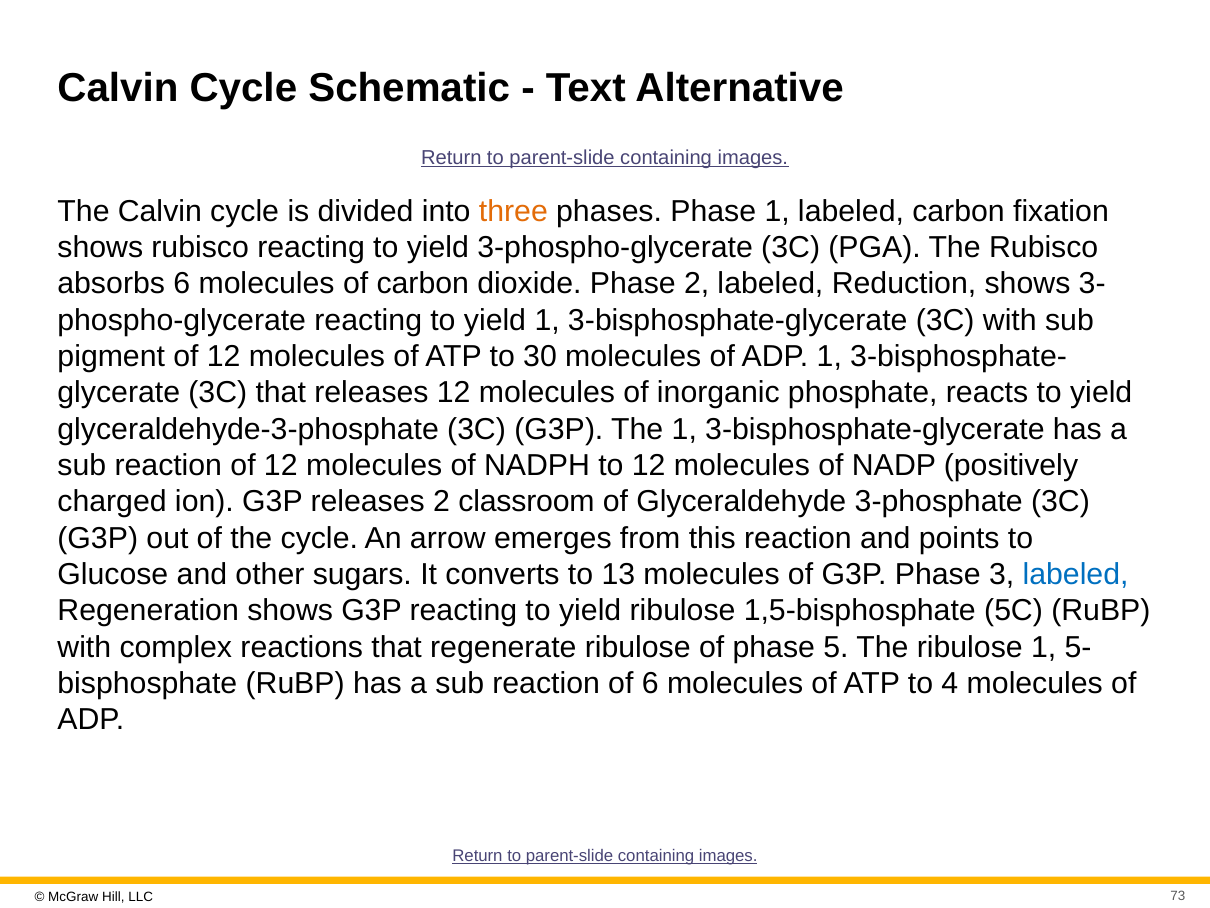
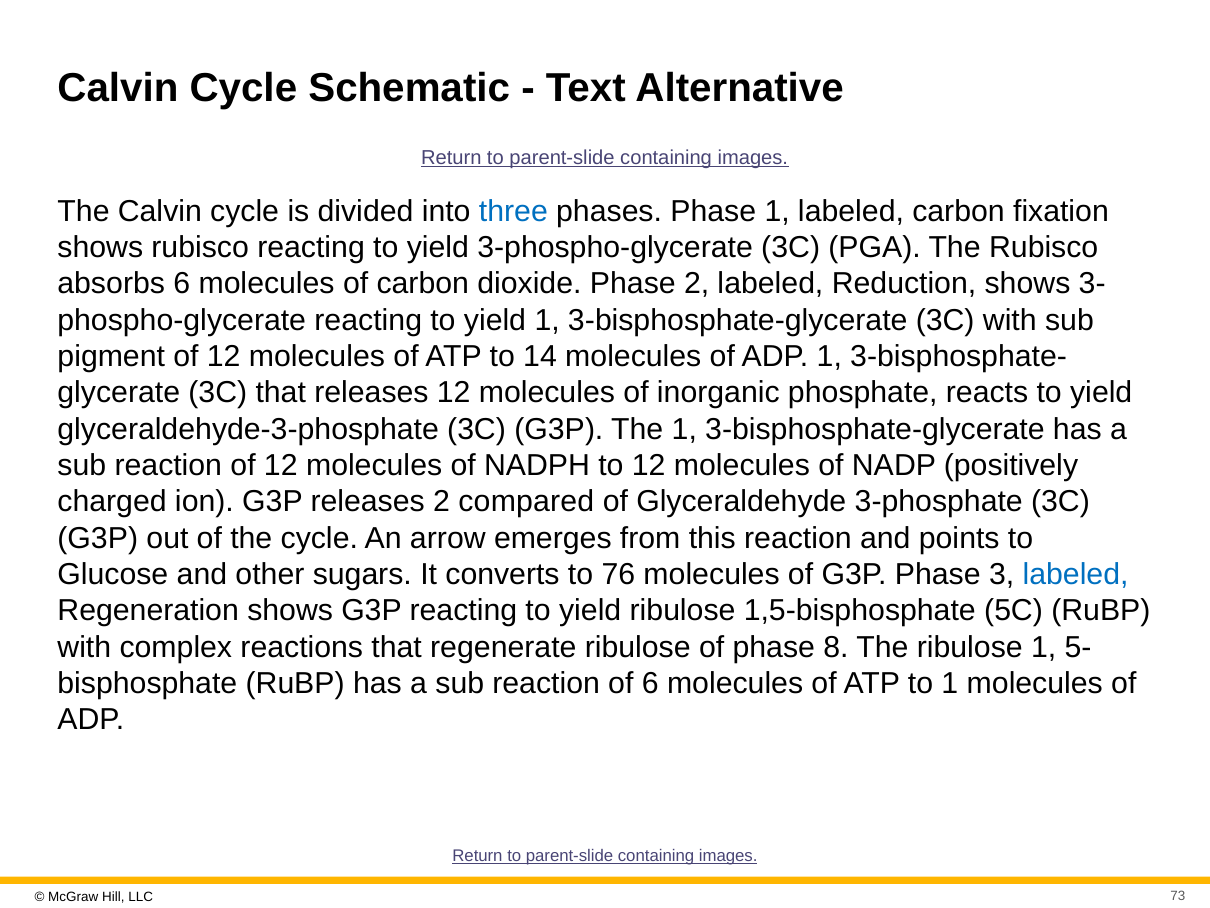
three colour: orange -> blue
30: 30 -> 14
classroom: classroom -> compared
13: 13 -> 76
5: 5 -> 8
to 4: 4 -> 1
